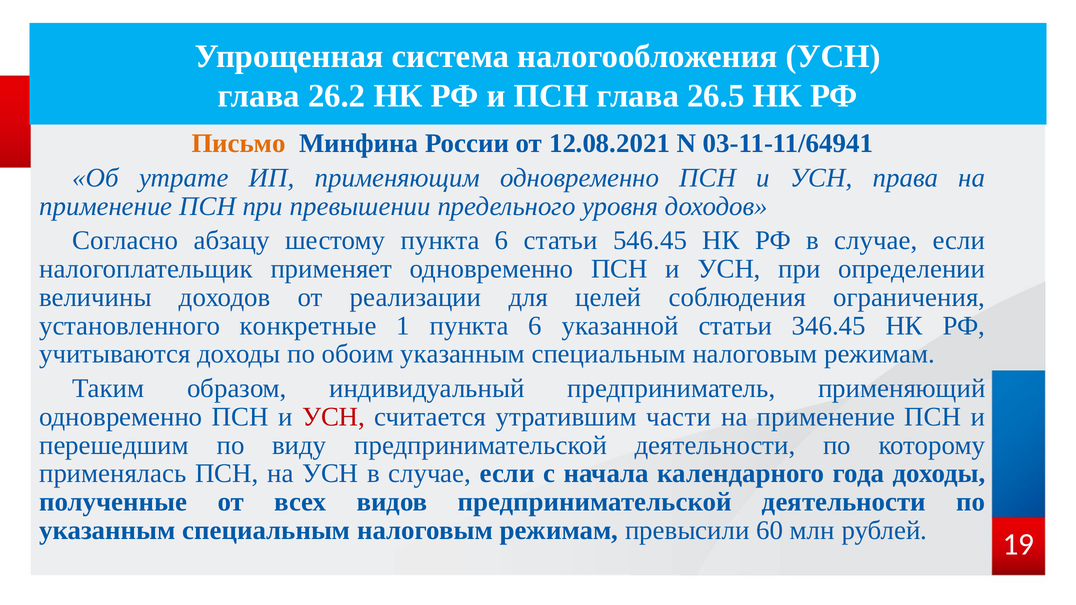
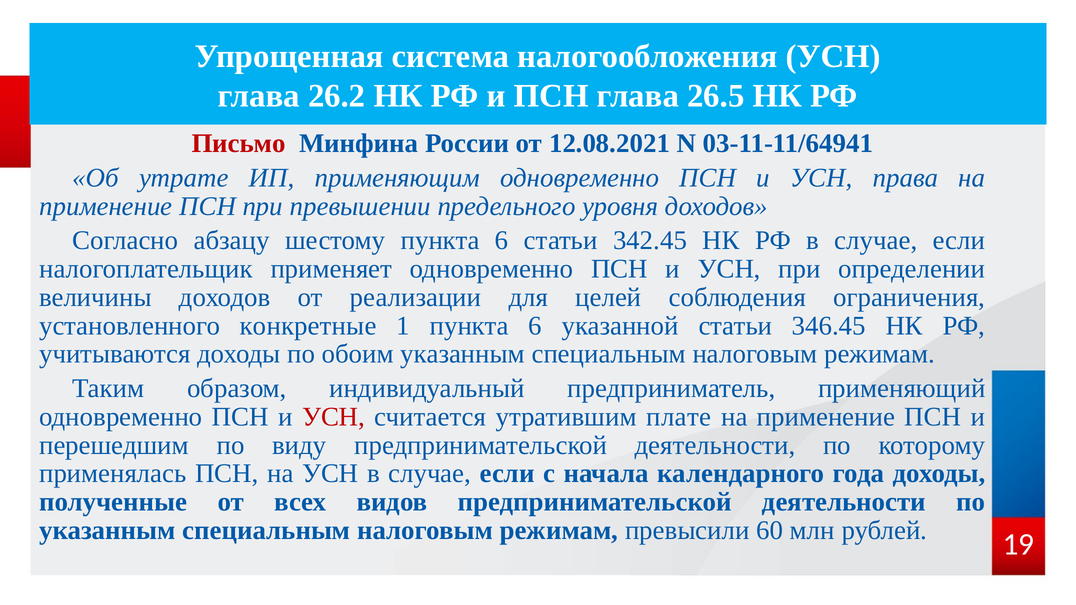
Письмо colour: orange -> red
546.45: 546.45 -> 342.45
части: части -> плате
